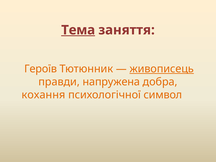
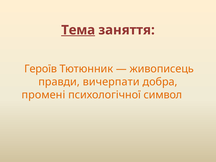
живописець underline: present -> none
напружена: напружена -> вичерпати
кохання: кохання -> промені
